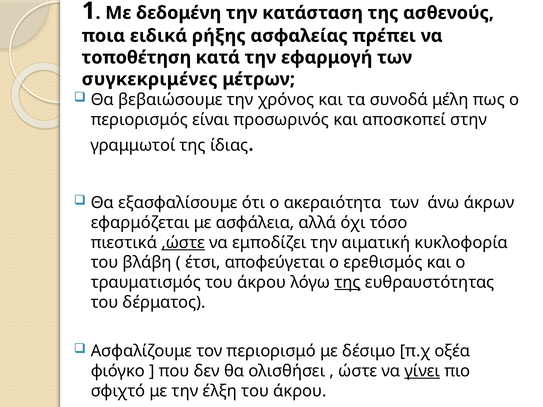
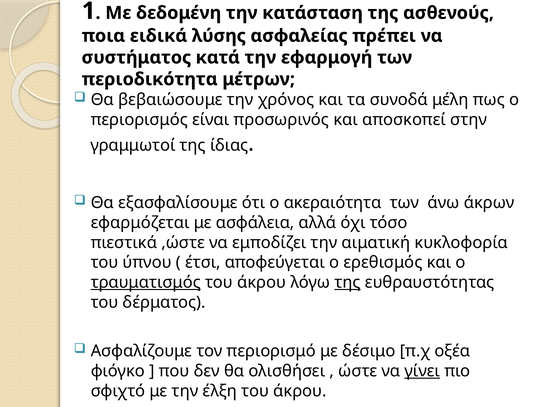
ρήξης: ρήξης -> λύσης
τοποθέτηση: τοποθέτηση -> συστήματος
συγκεκριμένες: συγκεκριμένες -> περιοδικότητα
,ώστε underline: present -> none
βλάβη: βλάβη -> ύπνου
τραυματισμός underline: none -> present
